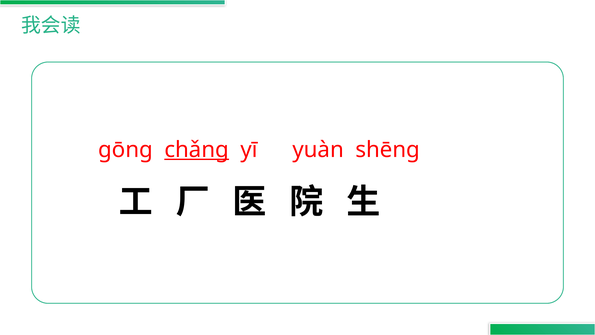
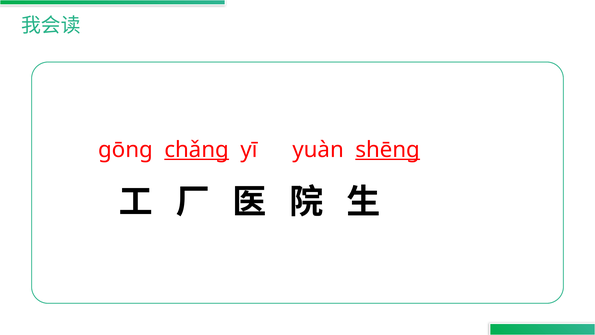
shēnɡ underline: none -> present
